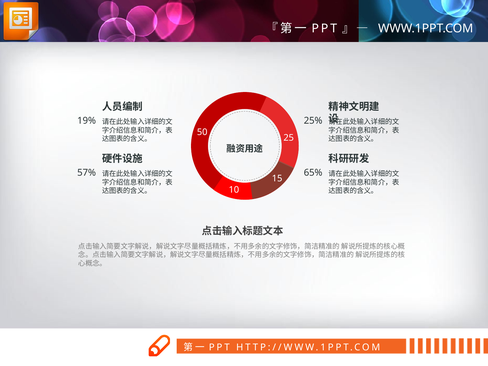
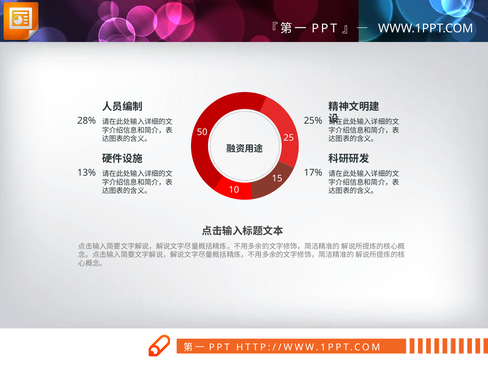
19%: 19% -> 28%
57%: 57% -> 13%
65%: 65% -> 17%
